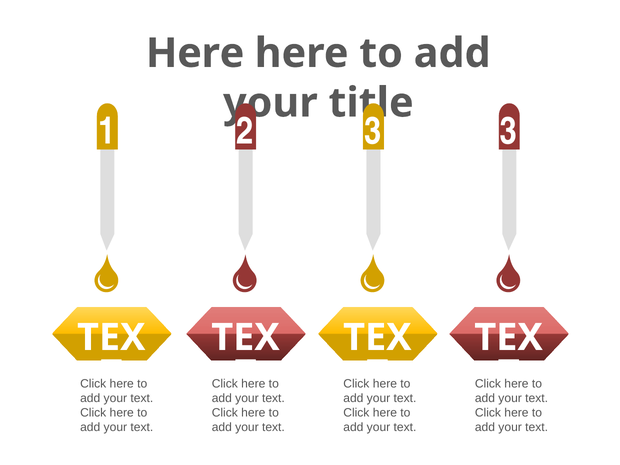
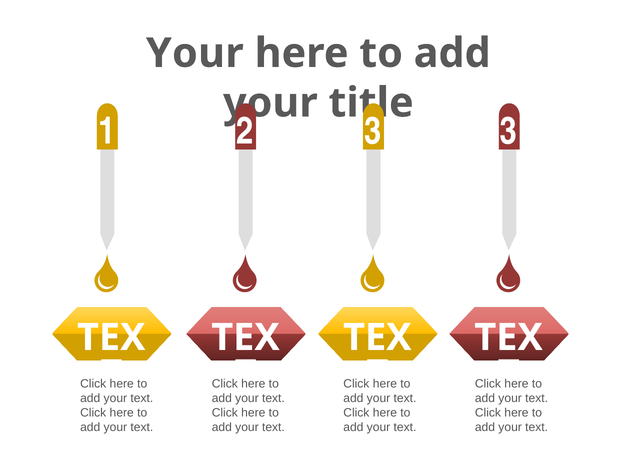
Here at (195, 53): Here -> Your
